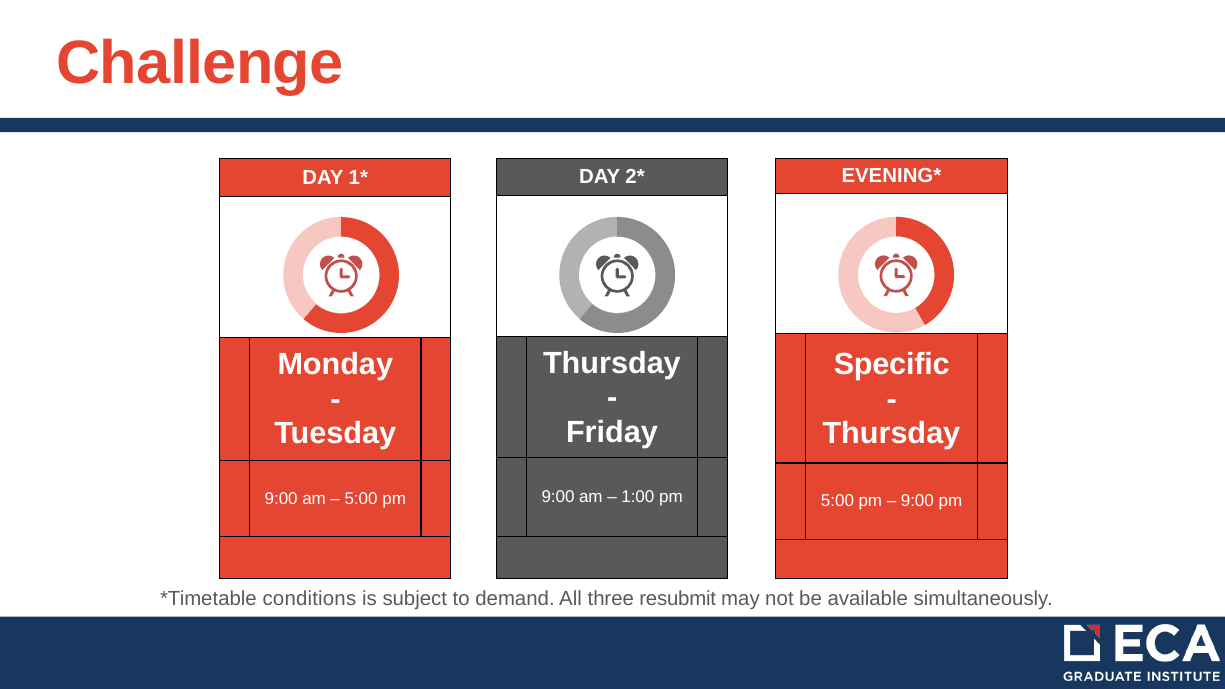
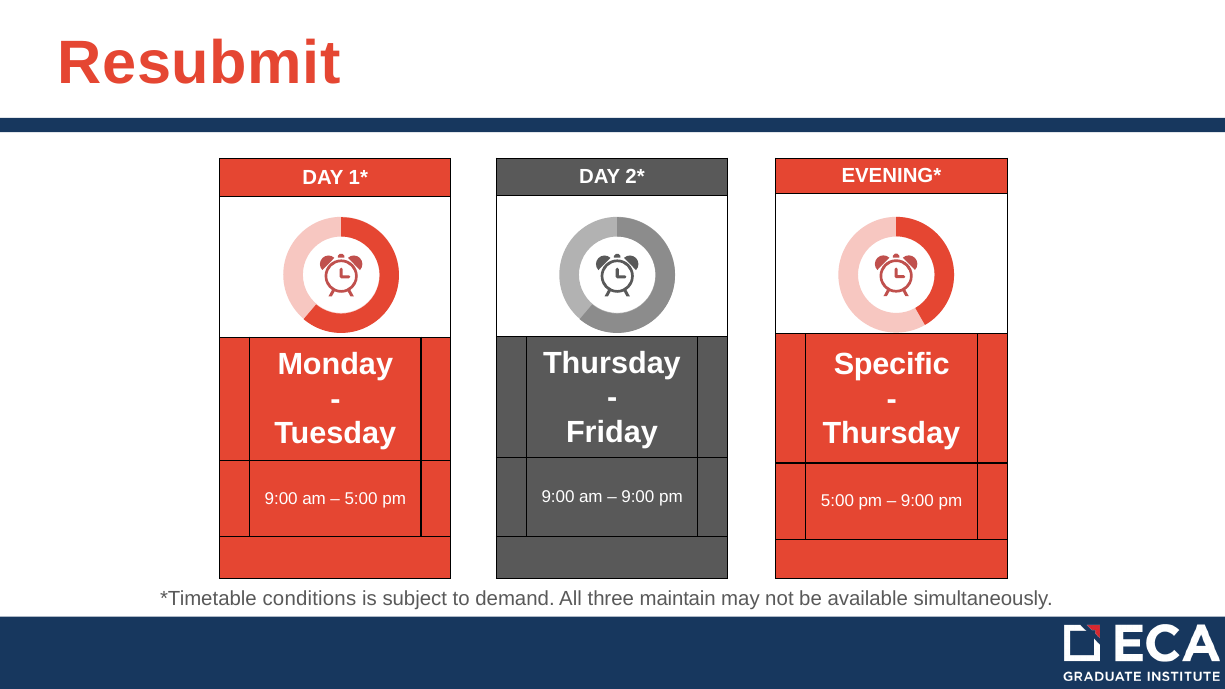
Challenge: Challenge -> Resubmit
1:00 at (638, 497): 1:00 -> 9:00
resubmit: resubmit -> maintain
